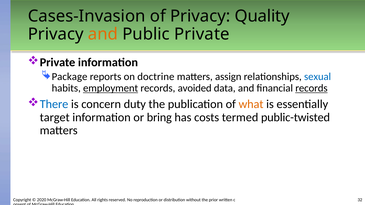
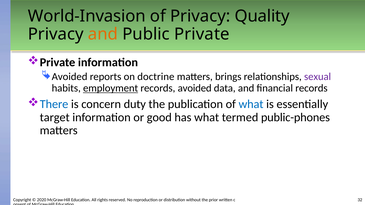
Cases-Invasion: Cases-Invasion -> World-Invasion
Package at (70, 77): Package -> Avoided
assign: assign -> brings
sexual colour: blue -> purple
records at (311, 88) underline: present -> none
what at (251, 104) colour: orange -> blue
bring: bring -> good
has costs: costs -> what
public-twisted: public-twisted -> public-phones
